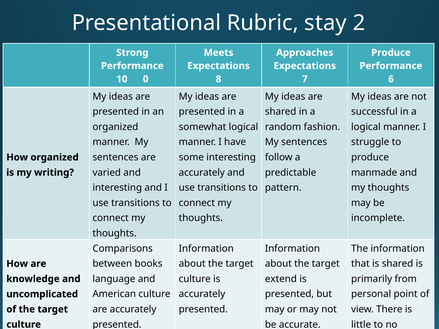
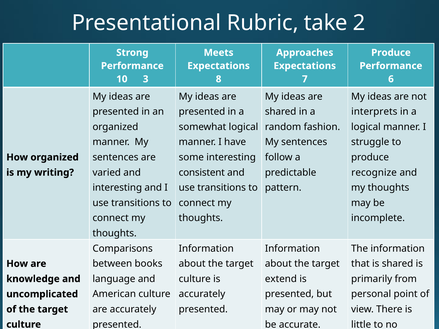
stay: stay -> take
0: 0 -> 3
successful: successful -> interprets
accurately at (202, 173): accurately -> consistent
manmade: manmade -> recognize
